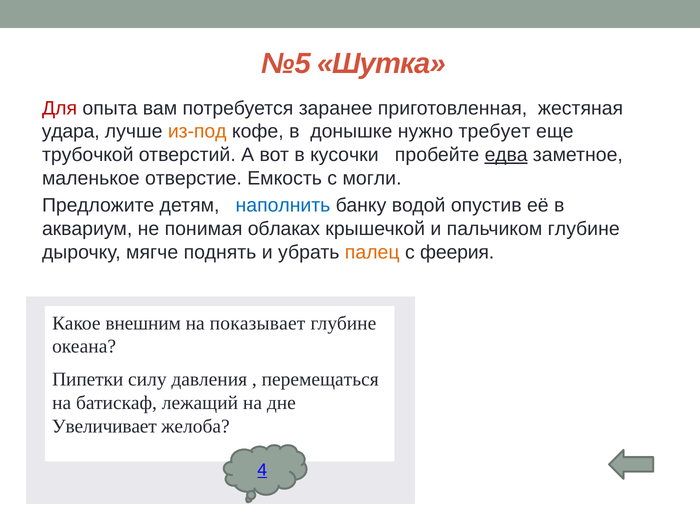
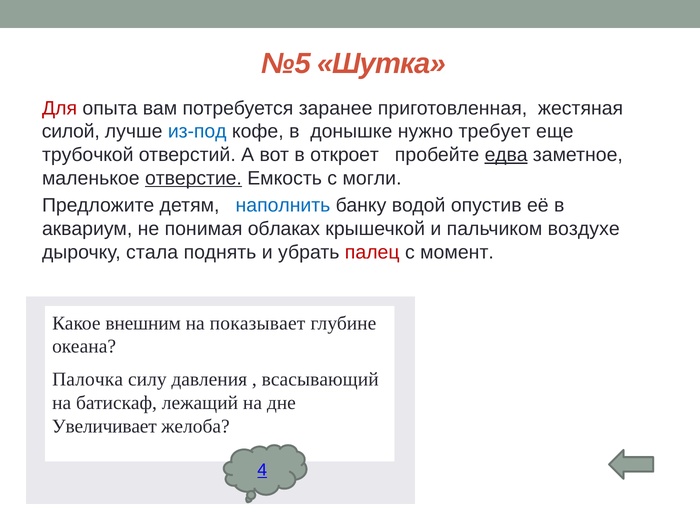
удара: удара -> силой
из-под colour: orange -> blue
кусочки: кусочки -> откроет
отверстие underline: none -> present
пальчиком глубине: глубине -> воздухе
мягче: мягче -> стала
палец colour: orange -> red
феерия: феерия -> момент
Пипетки: Пипетки -> Палочка
перемещаться: перемещаться -> всасывающий
